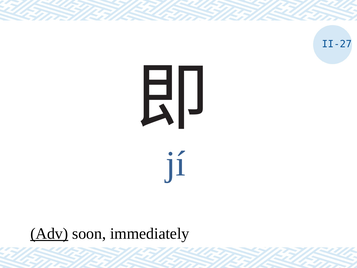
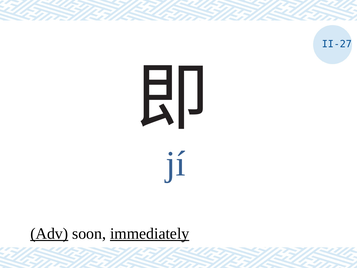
immediately underline: none -> present
